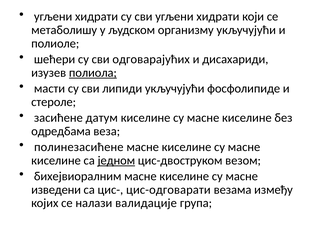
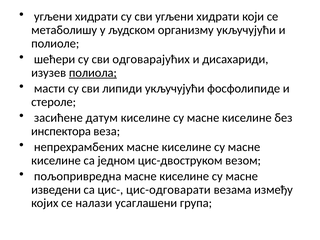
одредбама: одредбама -> инспектора
полинезасићене: полинезасићене -> непрехрамбених
једном underline: present -> none
бихејвиоралним: бихејвиоралним -> пољопривредна
валидације: валидације -> усаглашени
